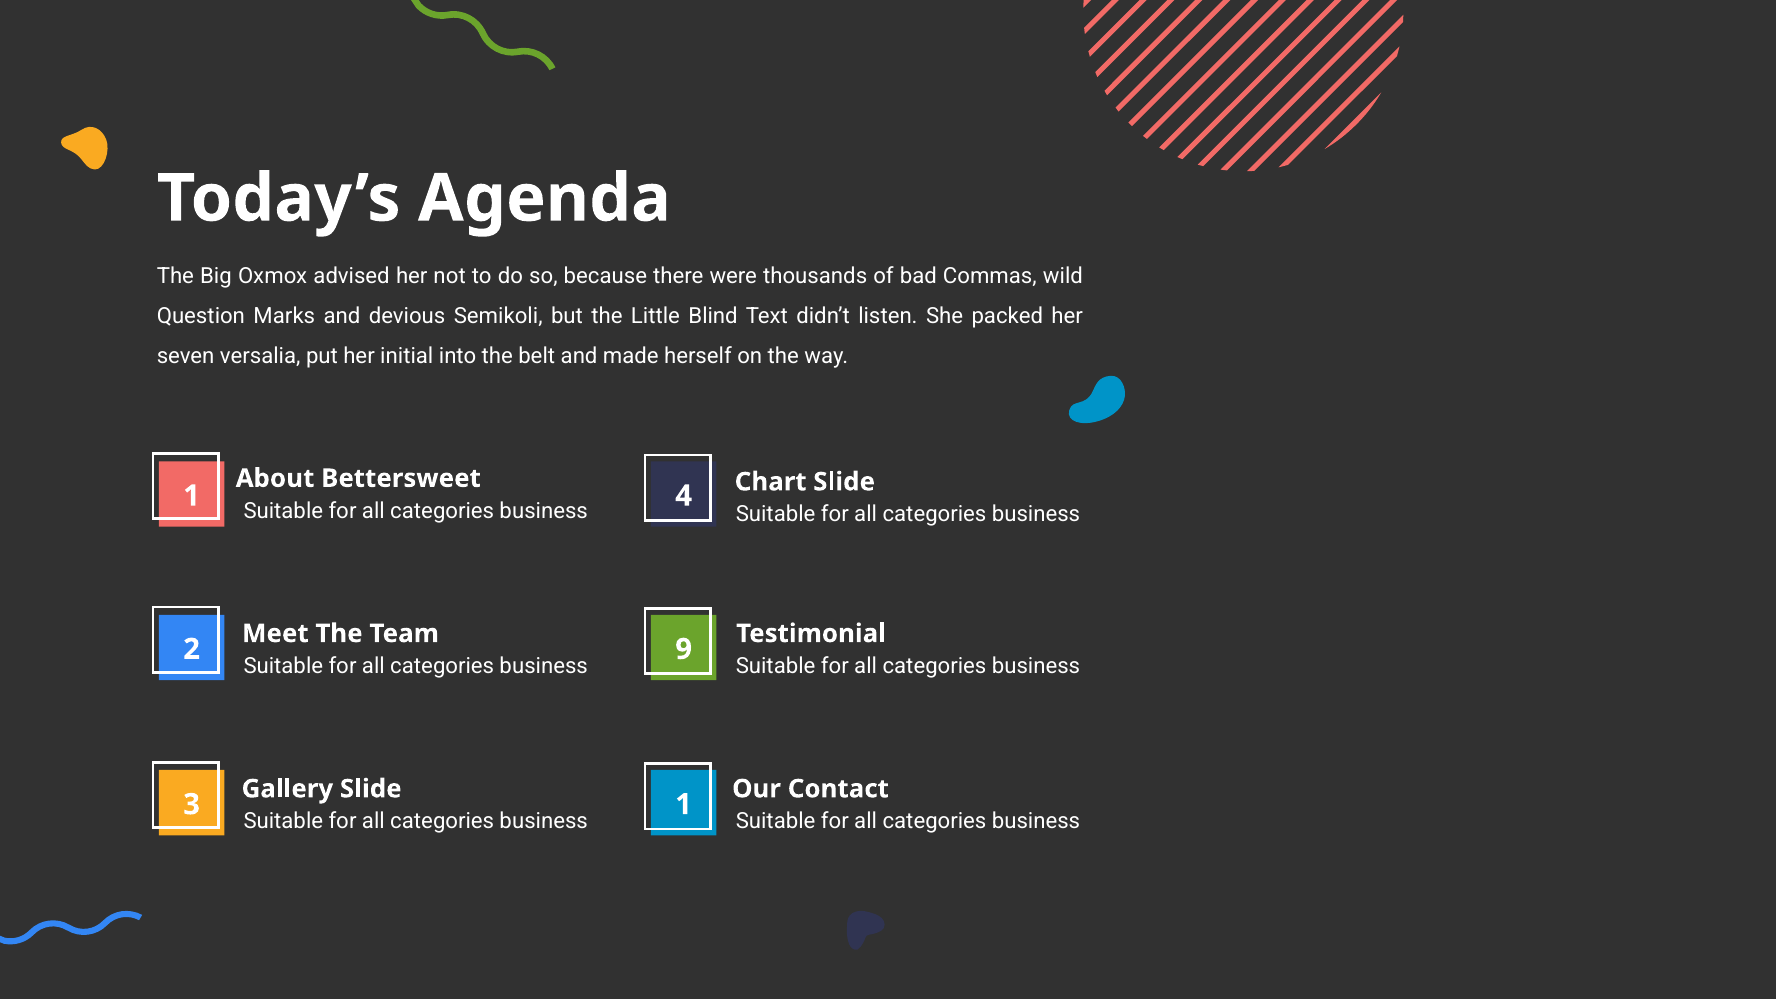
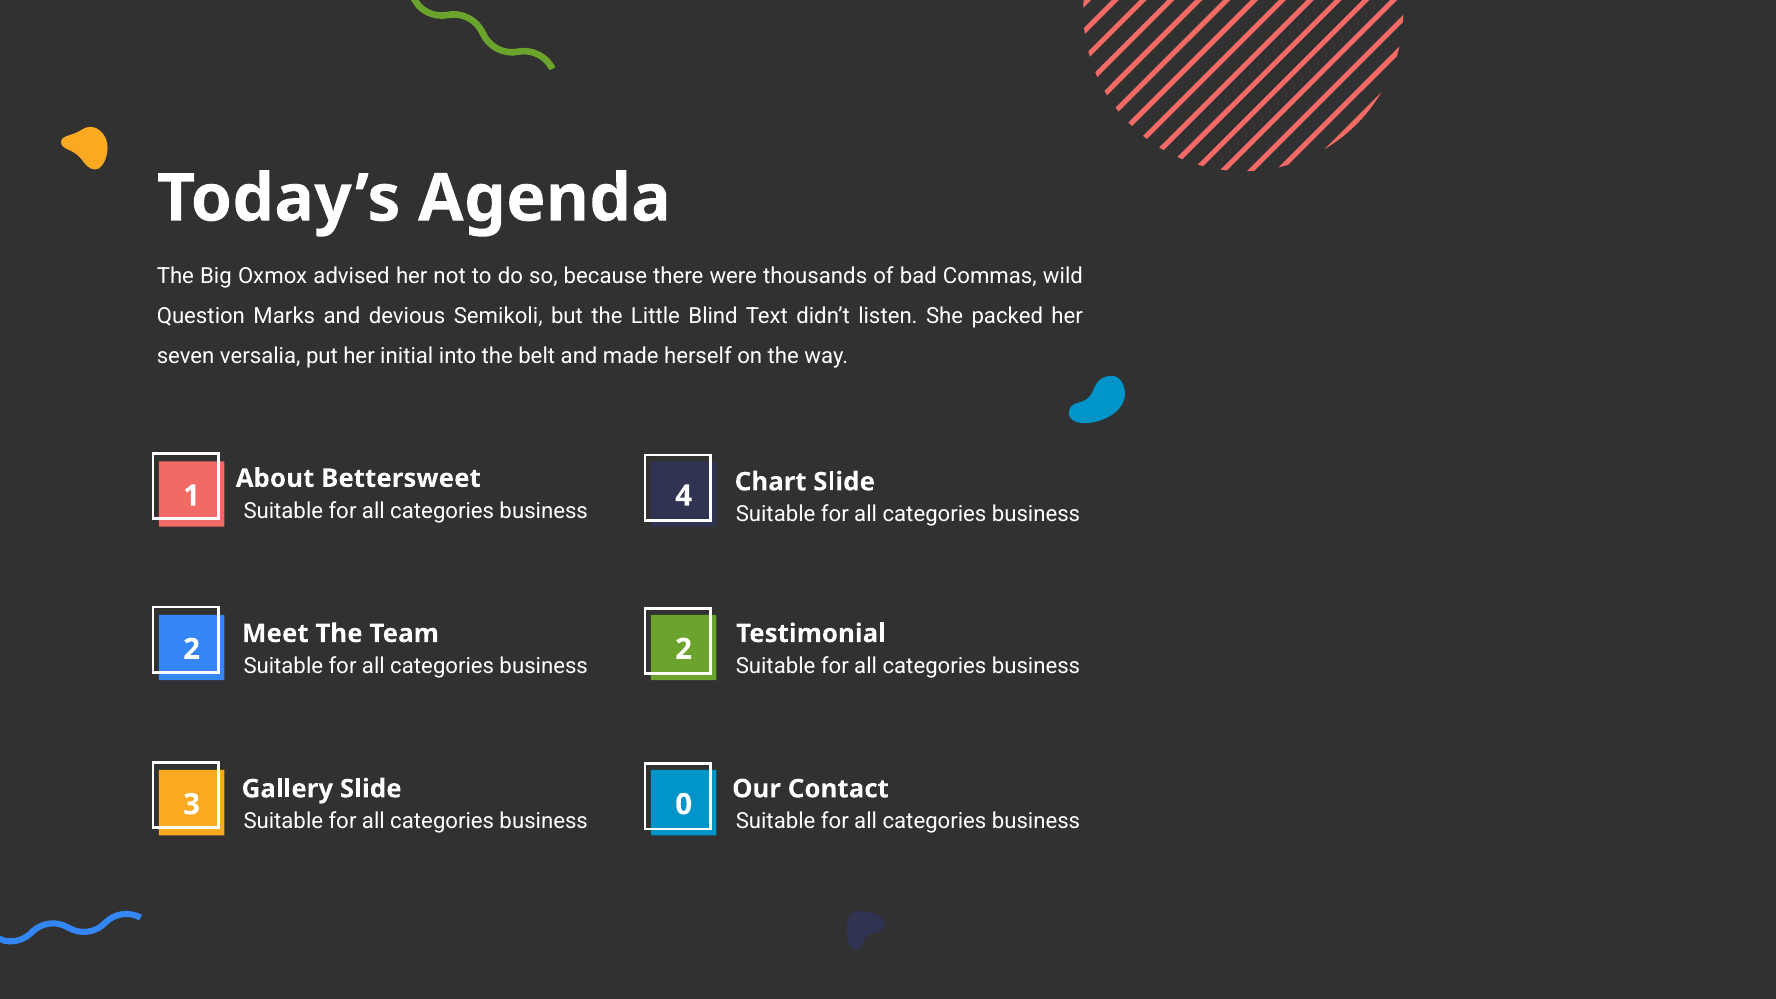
2 9: 9 -> 2
3 1: 1 -> 0
